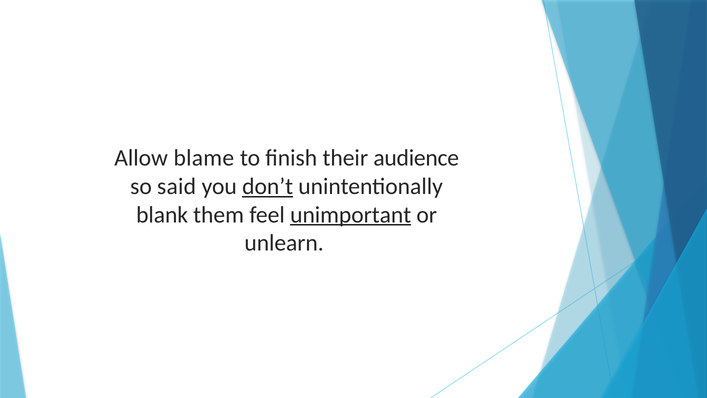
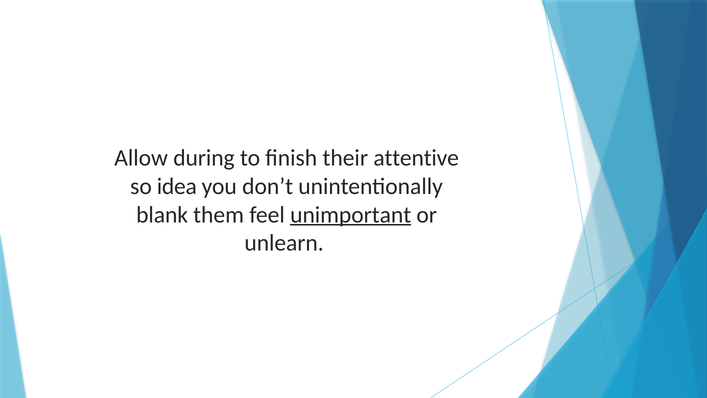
blame: blame -> during
audience: audience -> attentive
said: said -> idea
don’t underline: present -> none
